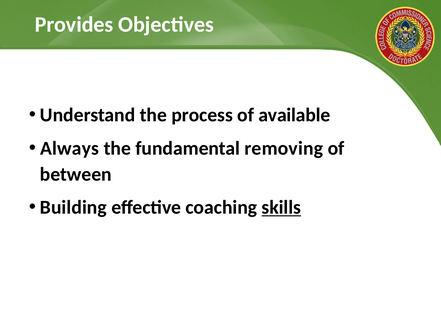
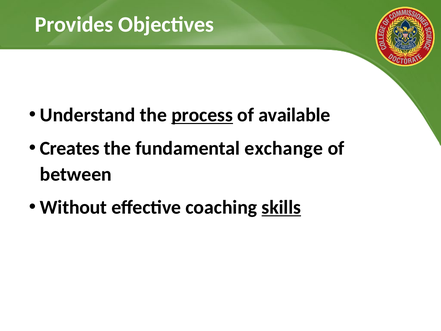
process underline: none -> present
Always: Always -> Creates
removing: removing -> exchange
Building: Building -> Without
